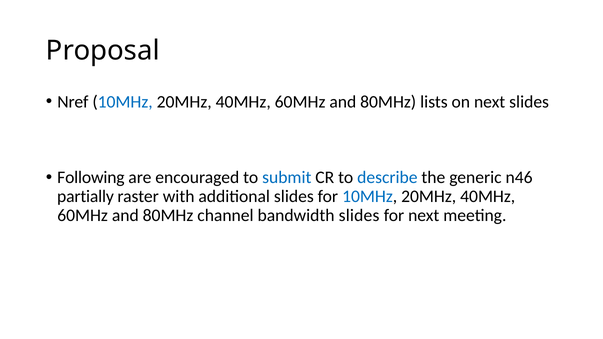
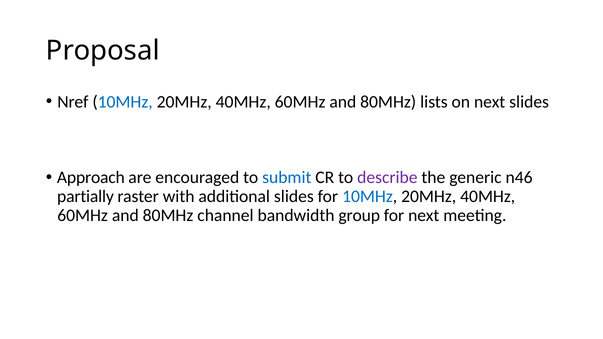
Following: Following -> Approach
describe colour: blue -> purple
bandwidth slides: slides -> group
